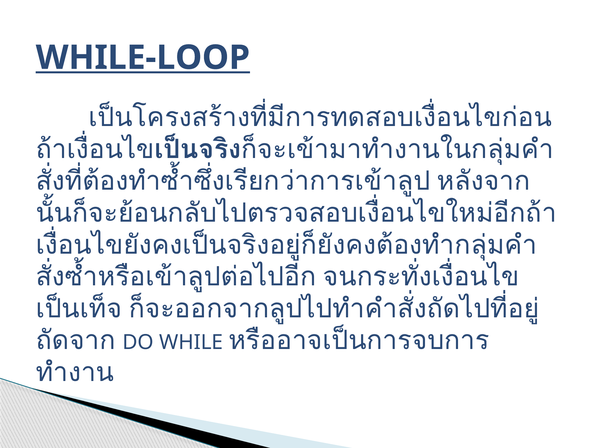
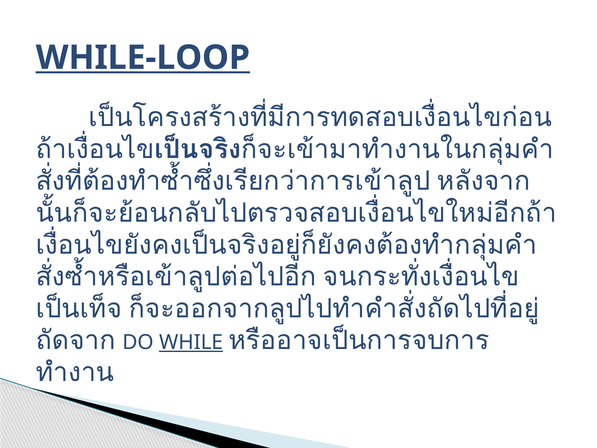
WHILE underline: none -> present
